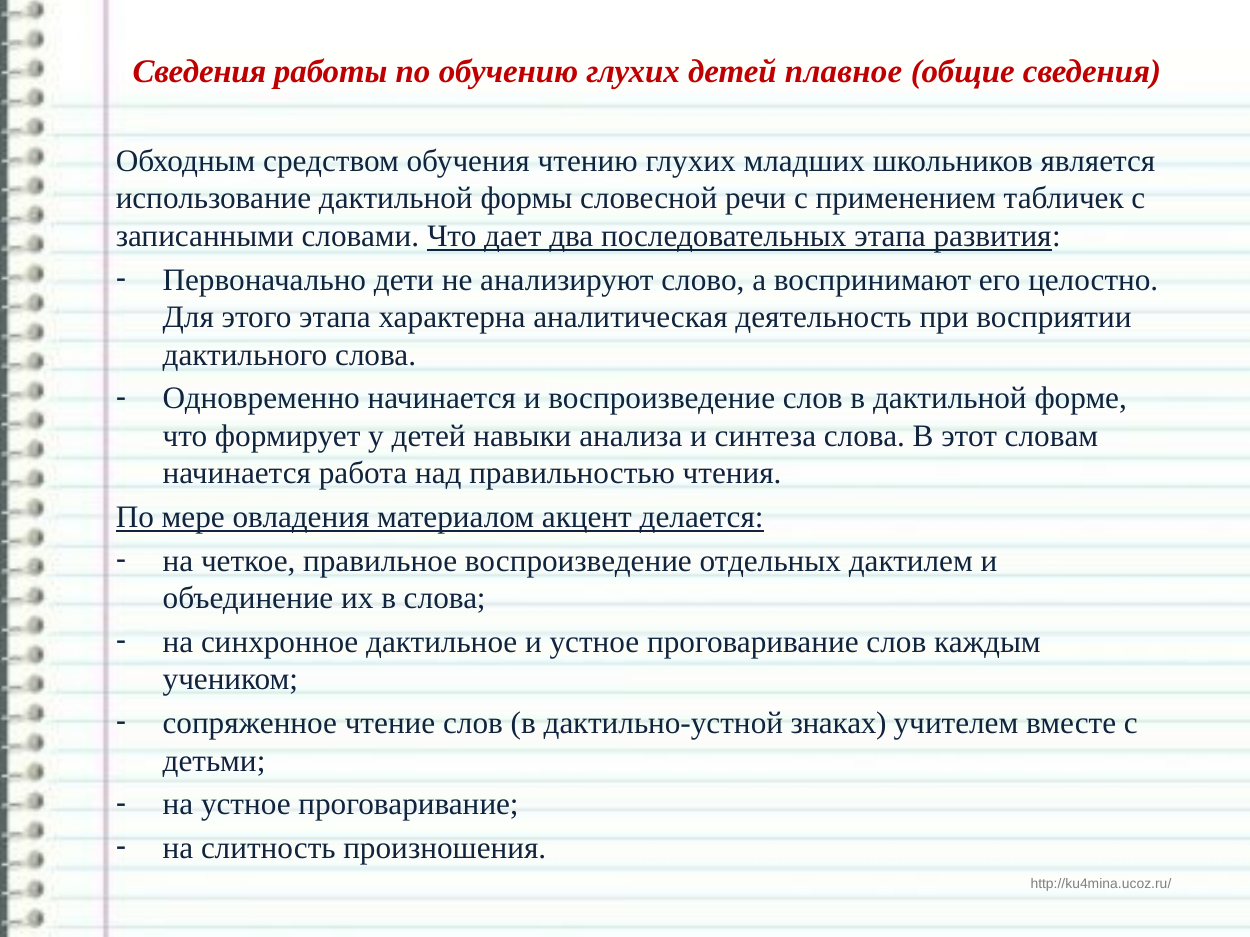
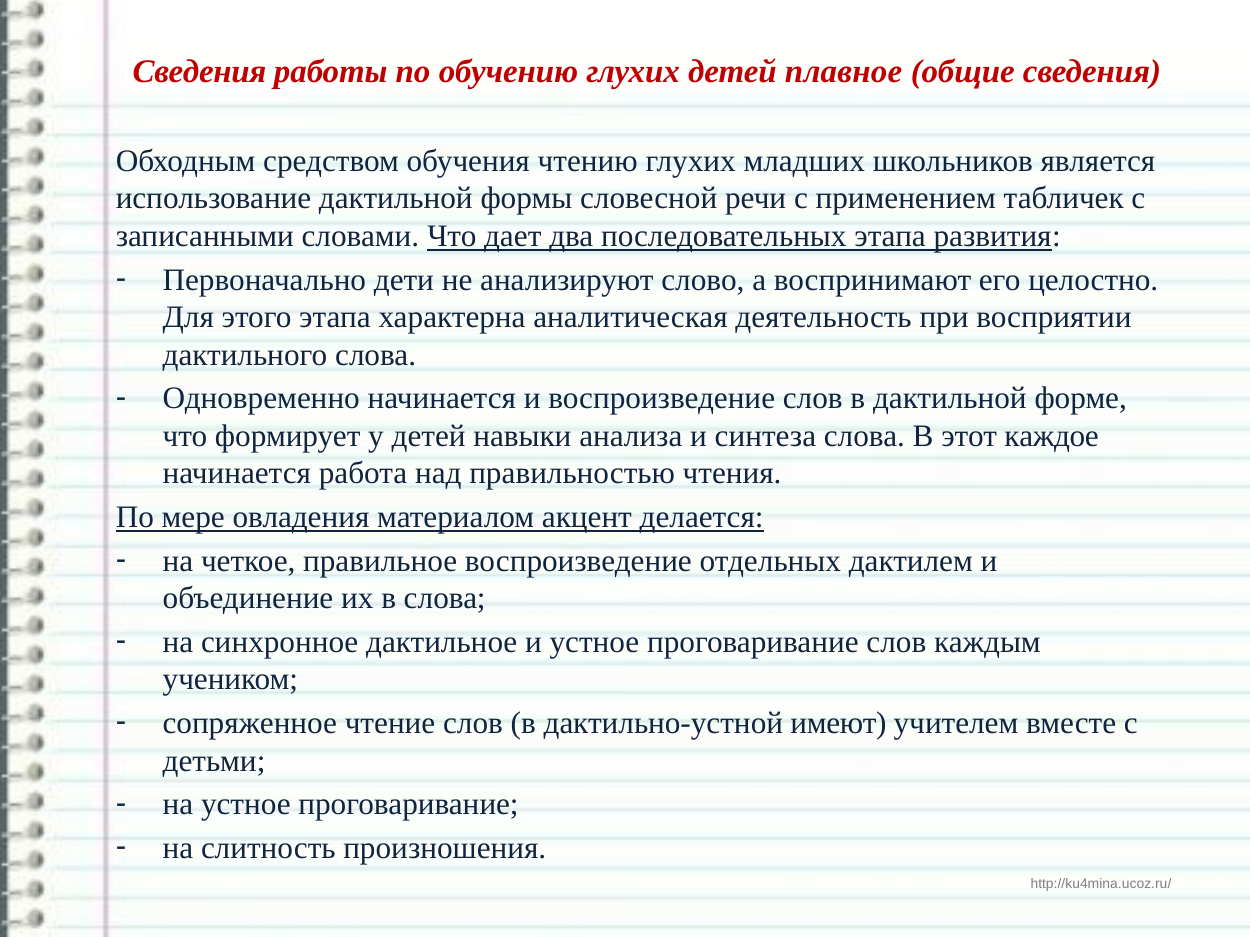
словам: словам -> каждое
знаках: знаках -> имеют
